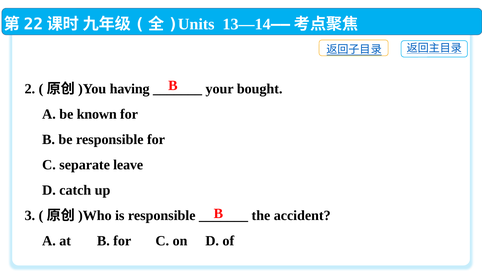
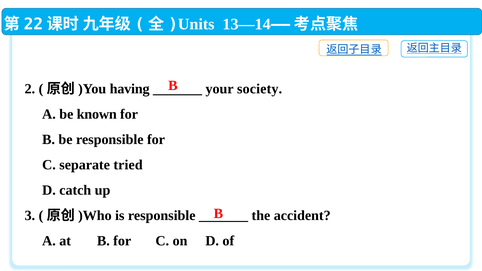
bought: bought -> society
leave: leave -> tried
